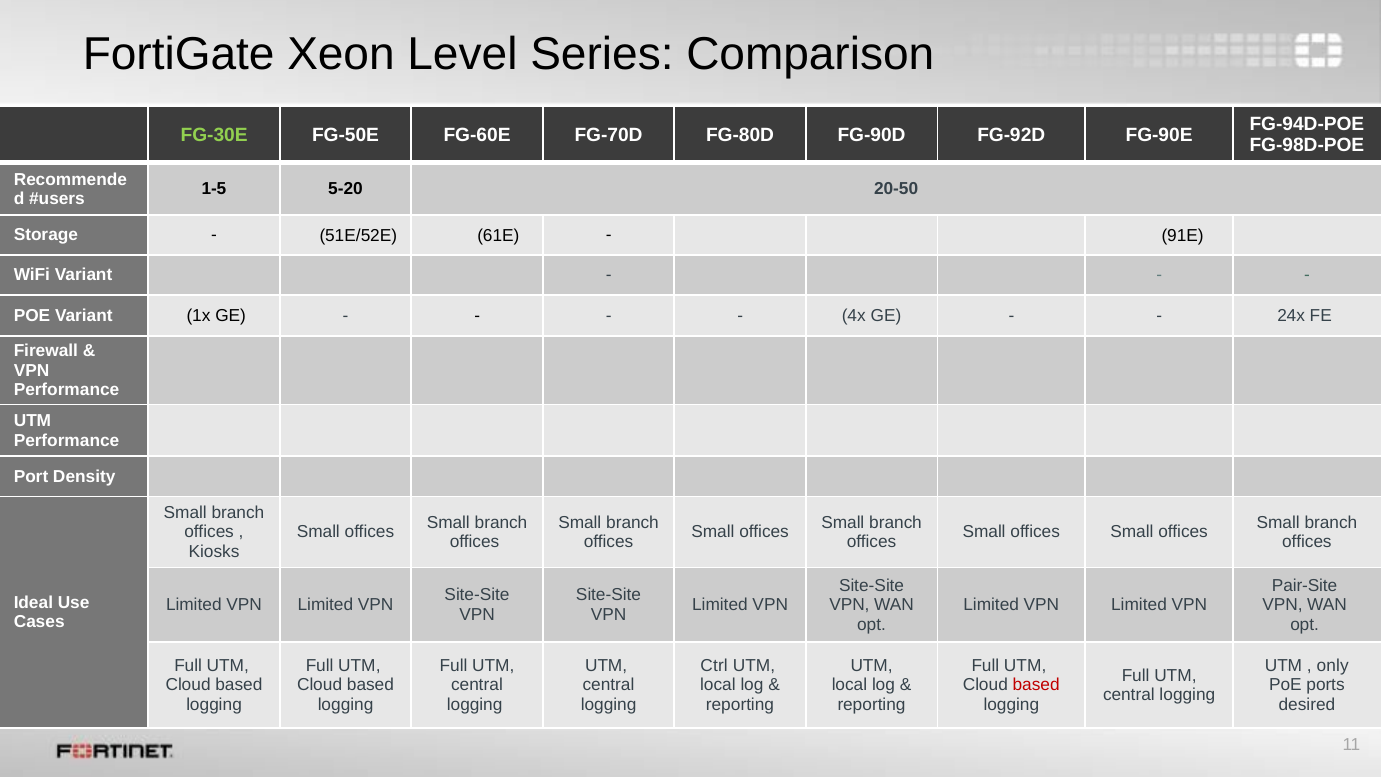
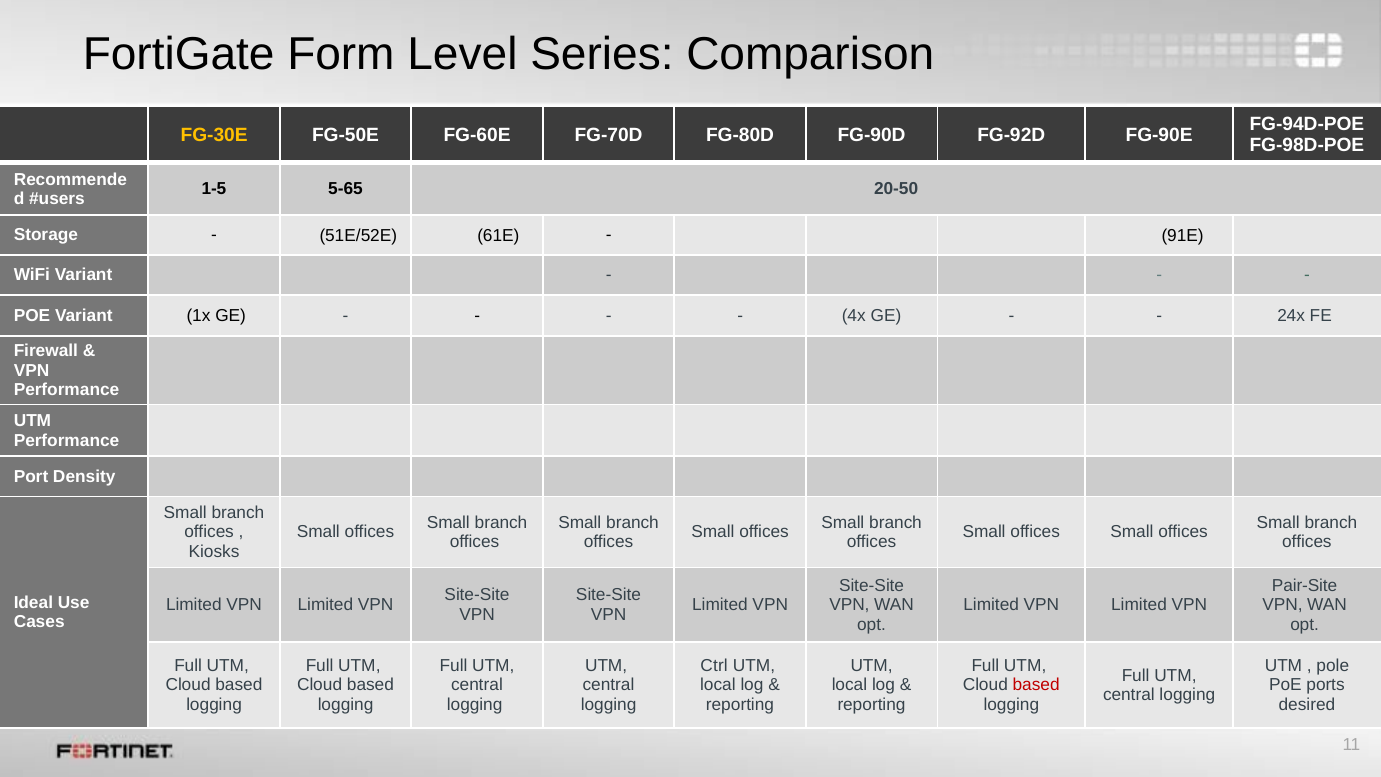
Xeon: Xeon -> Form
FG-30E colour: light green -> yellow
5-20: 5-20 -> 5-65
only: only -> pole
